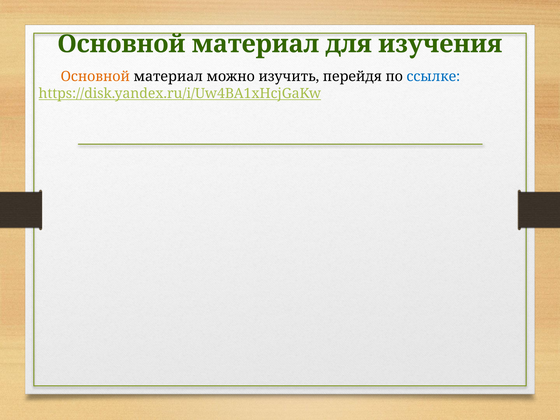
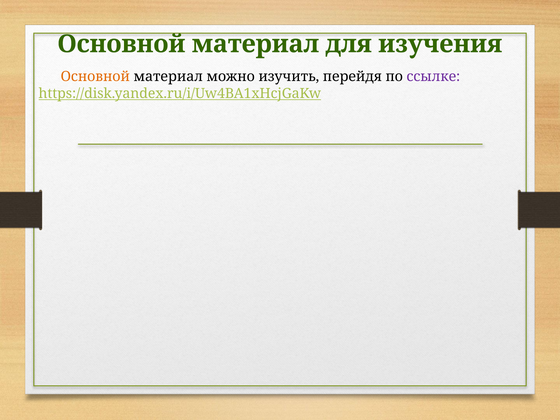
ссылке colour: blue -> purple
